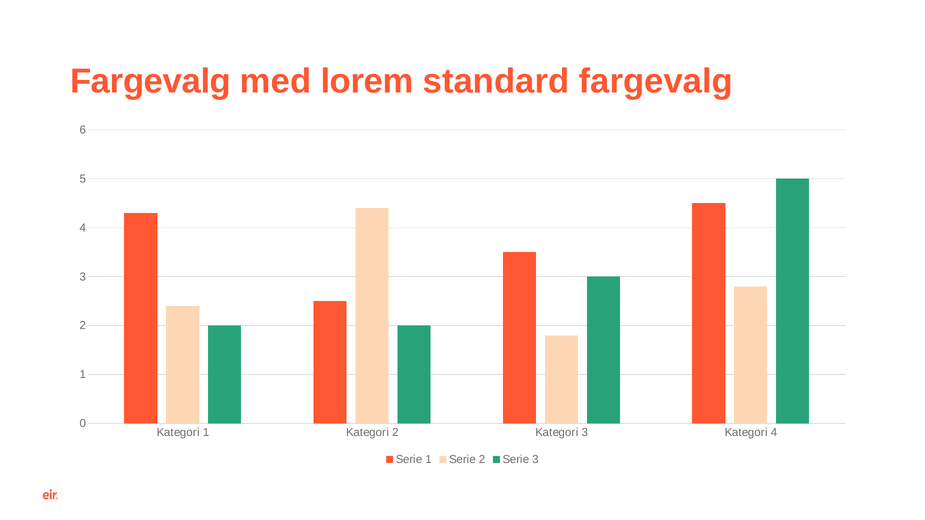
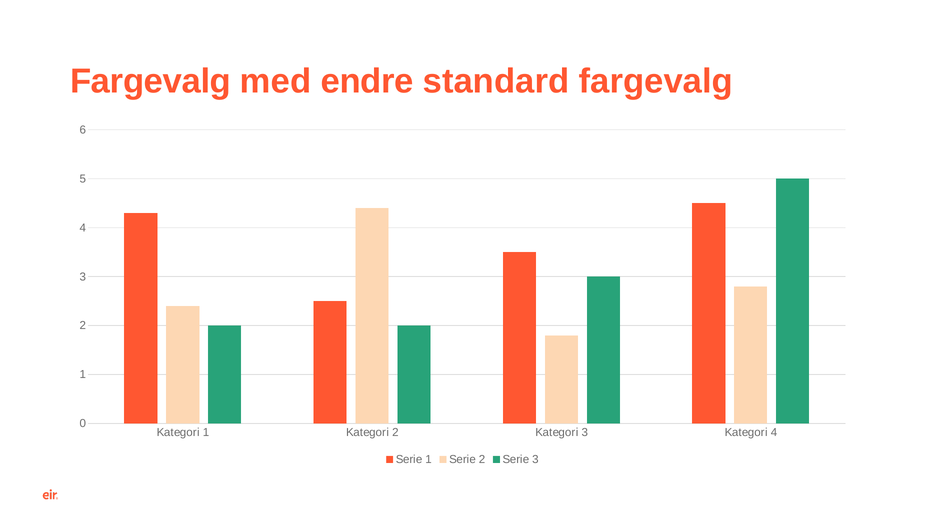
lorem: lorem -> endre
